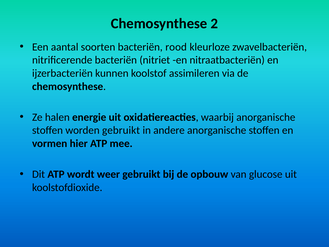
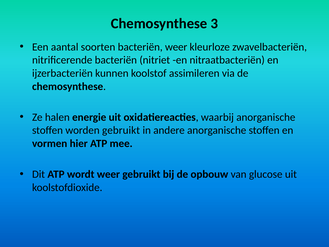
2: 2 -> 3
bacteriën rood: rood -> weer
